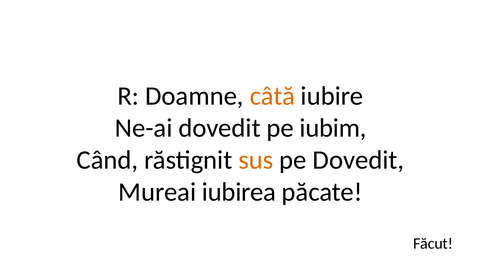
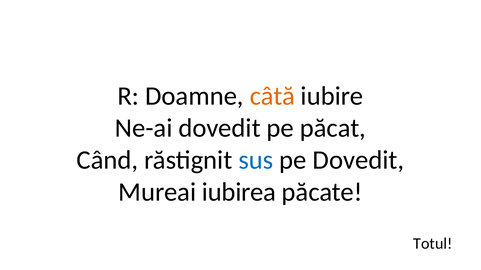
iubim: iubim -> păcat
sus colour: orange -> blue
Făcut: Făcut -> Totul
